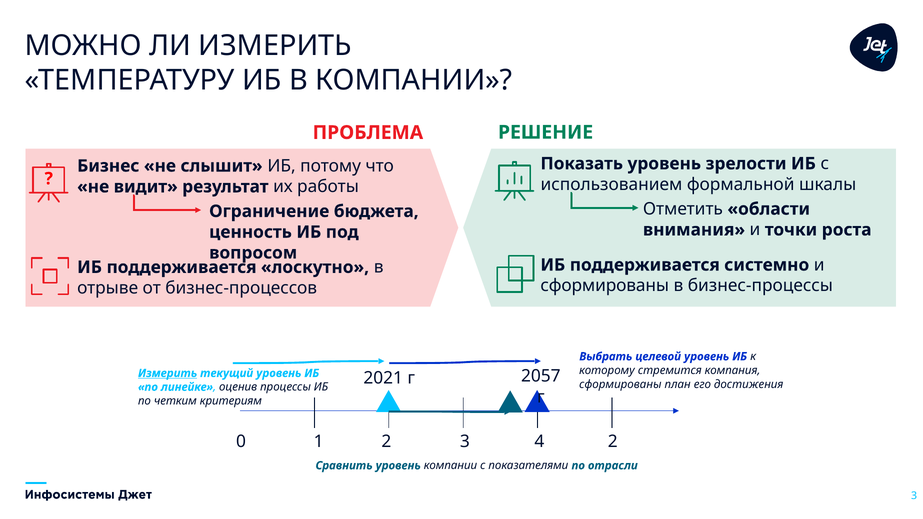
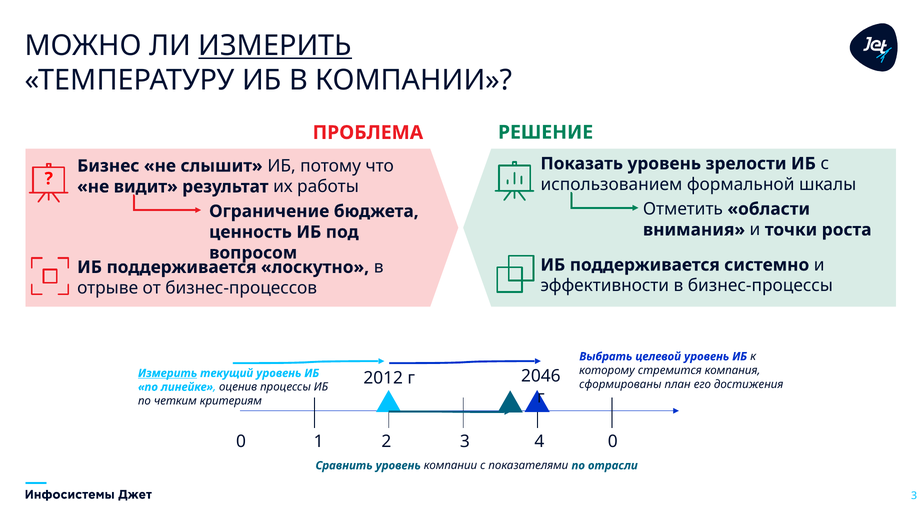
ИЗМЕРИТЬ at (275, 46) underline: none -> present
сформированы at (605, 286): сформированы -> эффективности
2021: 2021 -> 2012
2057: 2057 -> 2046
2 2: 2 -> 0
